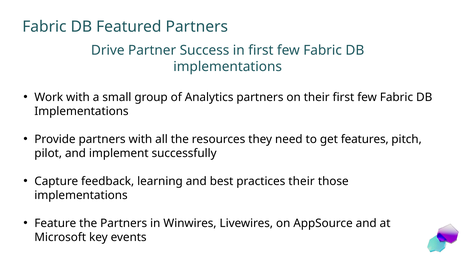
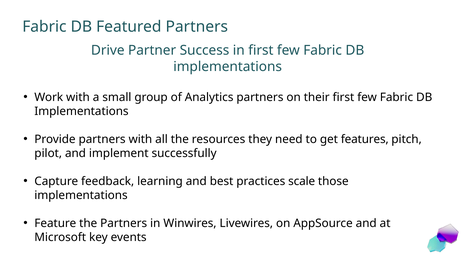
practices their: their -> scale
